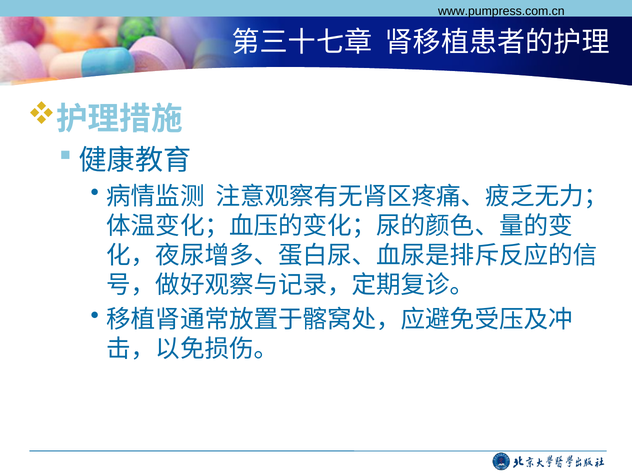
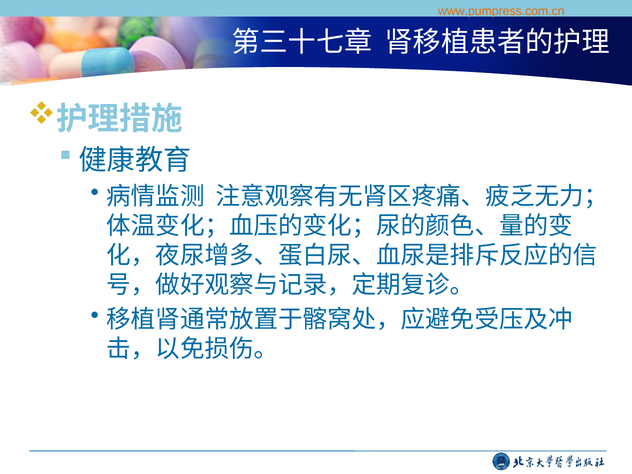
www.pumpress.com.cn colour: black -> orange
